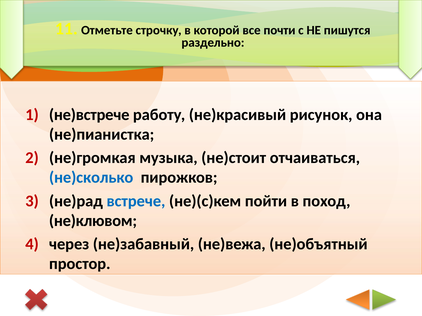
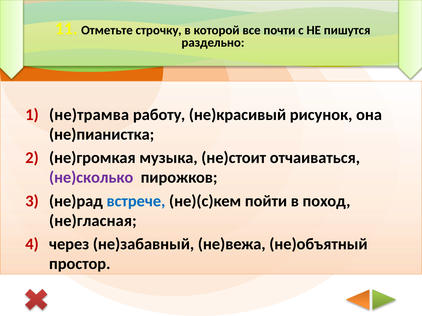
не)встрече: не)встрече -> не)трамва
не)сколько colour: blue -> purple
не)клювом: не)клювом -> не)гласная
